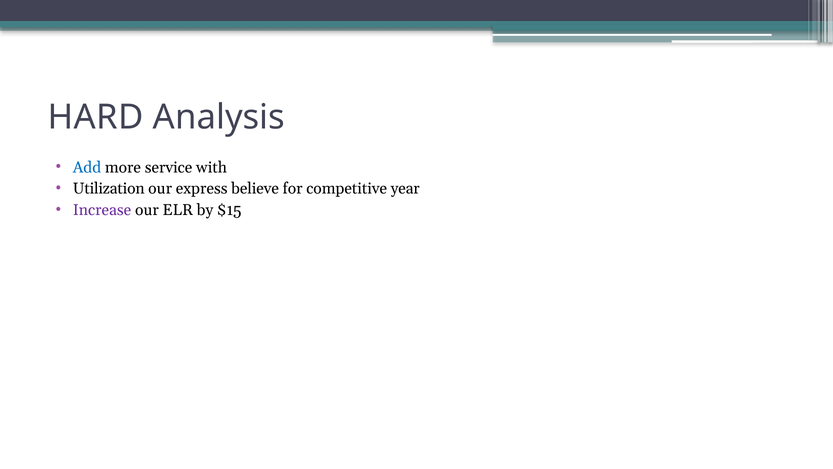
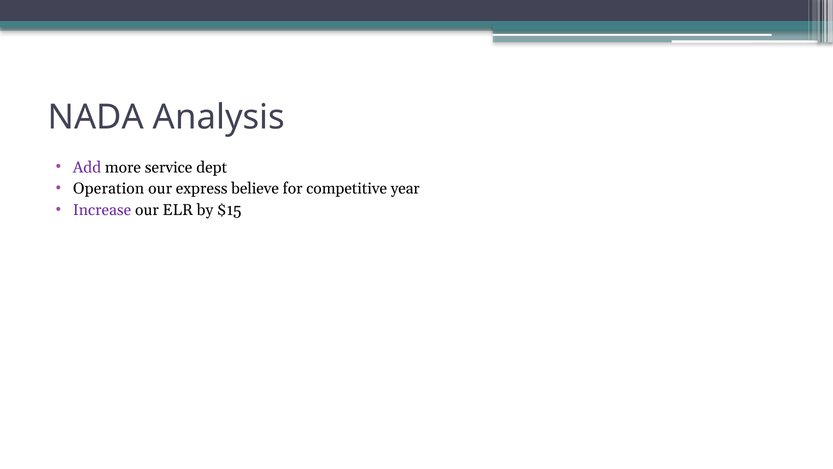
HARD: HARD -> NADA
Add colour: blue -> purple
with: with -> dept
Utilization: Utilization -> Operation
